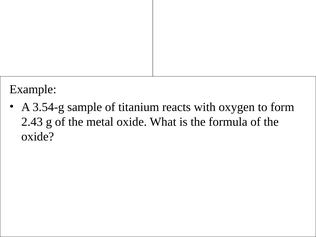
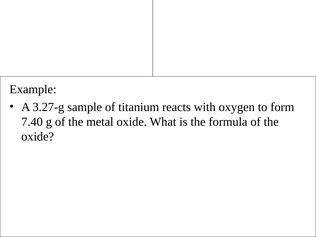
3.54-g: 3.54-g -> 3.27-g
2.43: 2.43 -> 7.40
